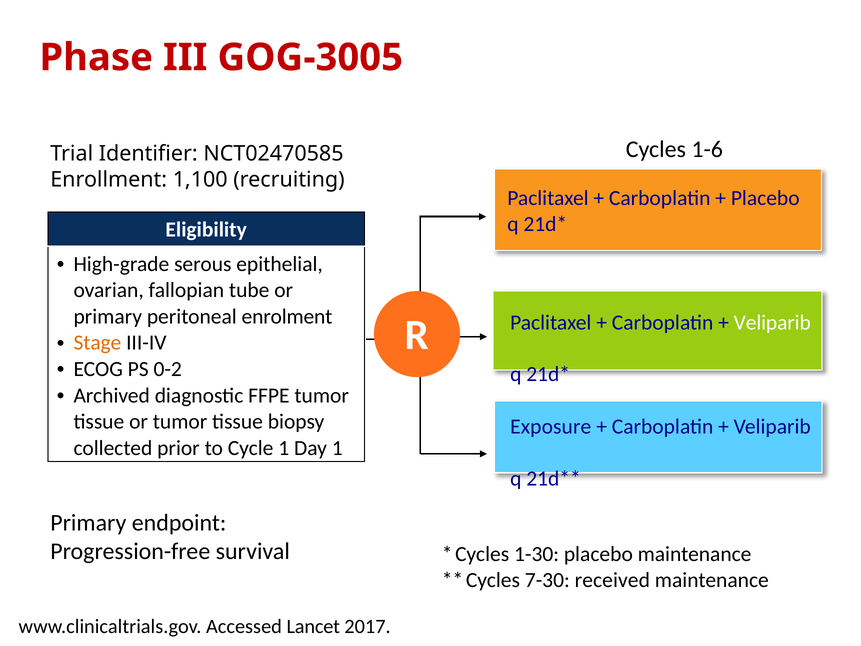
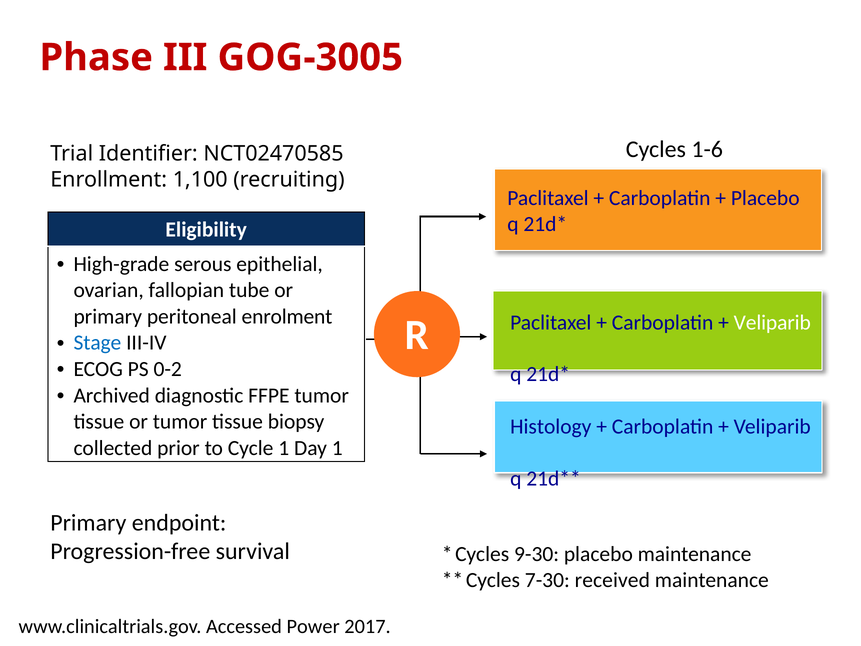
Stage colour: orange -> blue
Exposure: Exposure -> Histology
1-30: 1-30 -> 9-30
Lancet: Lancet -> Power
